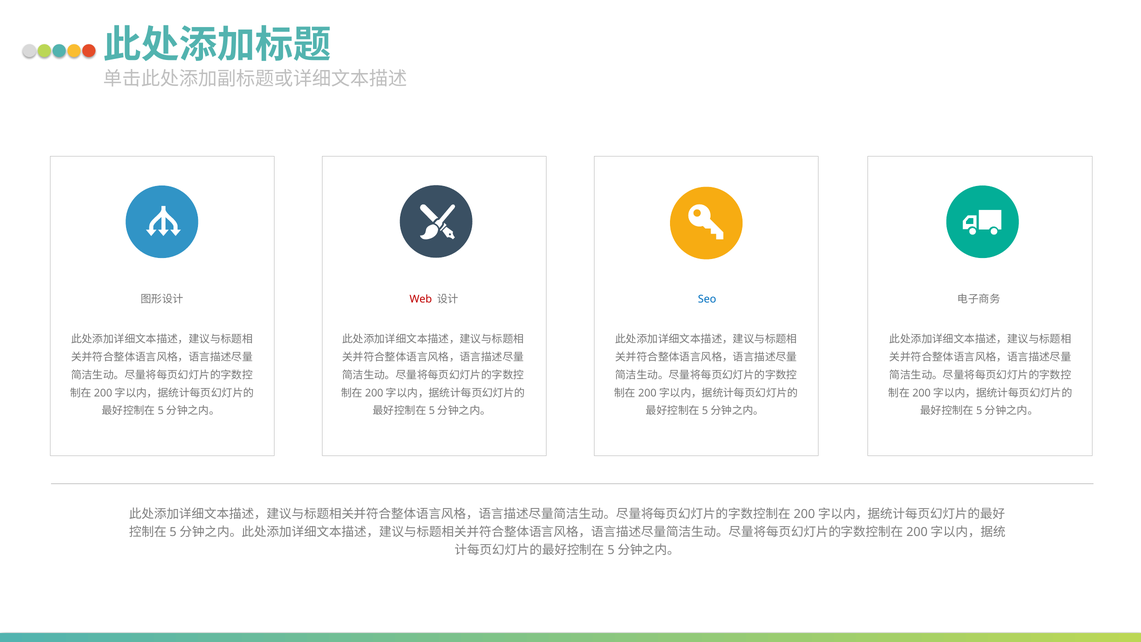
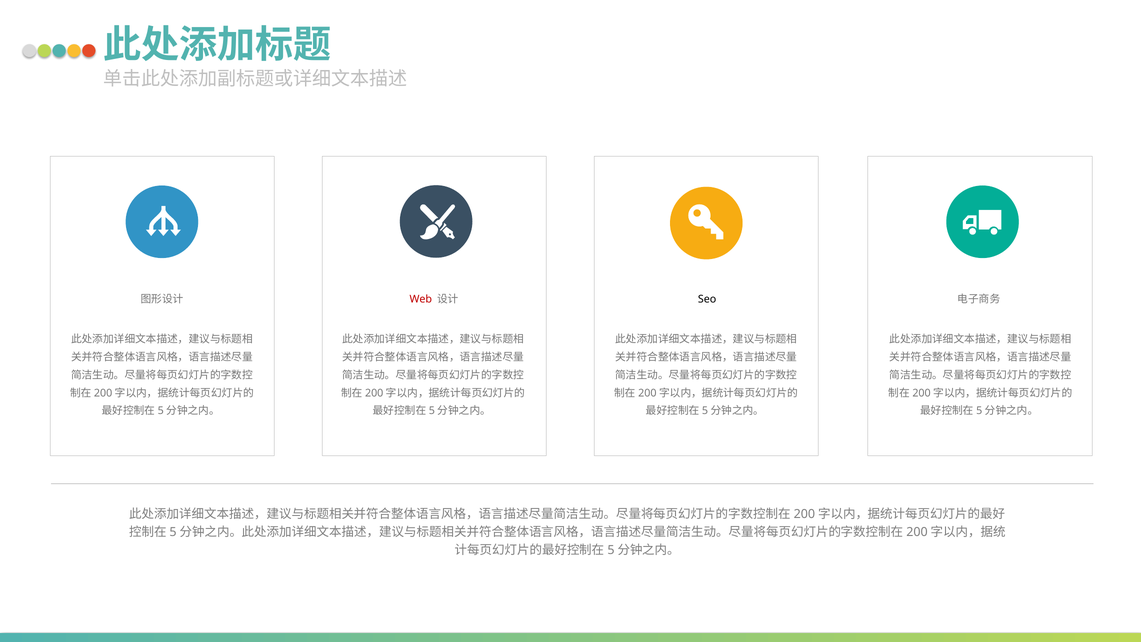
Seo colour: blue -> black
